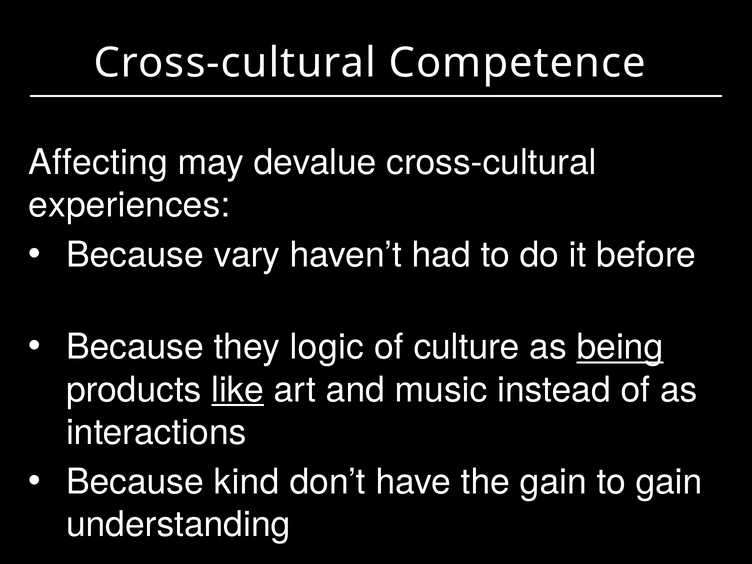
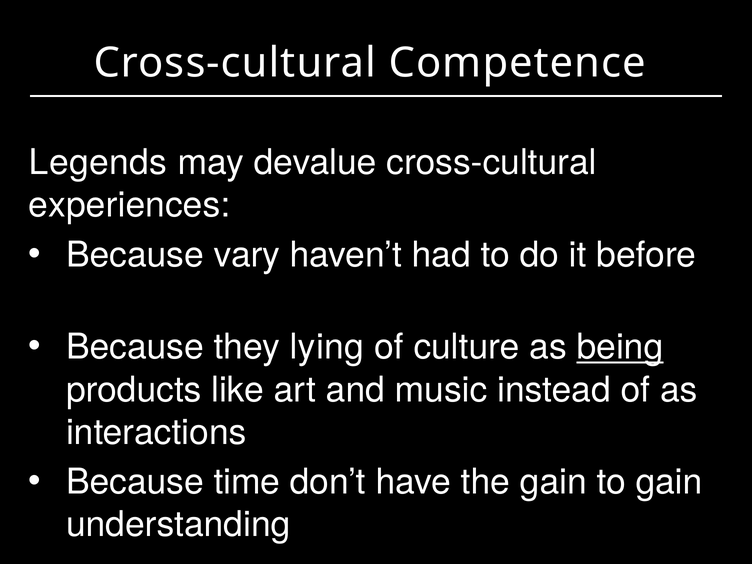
Affecting: Affecting -> Legends
logic: logic -> lying
like underline: present -> none
kind: kind -> time
